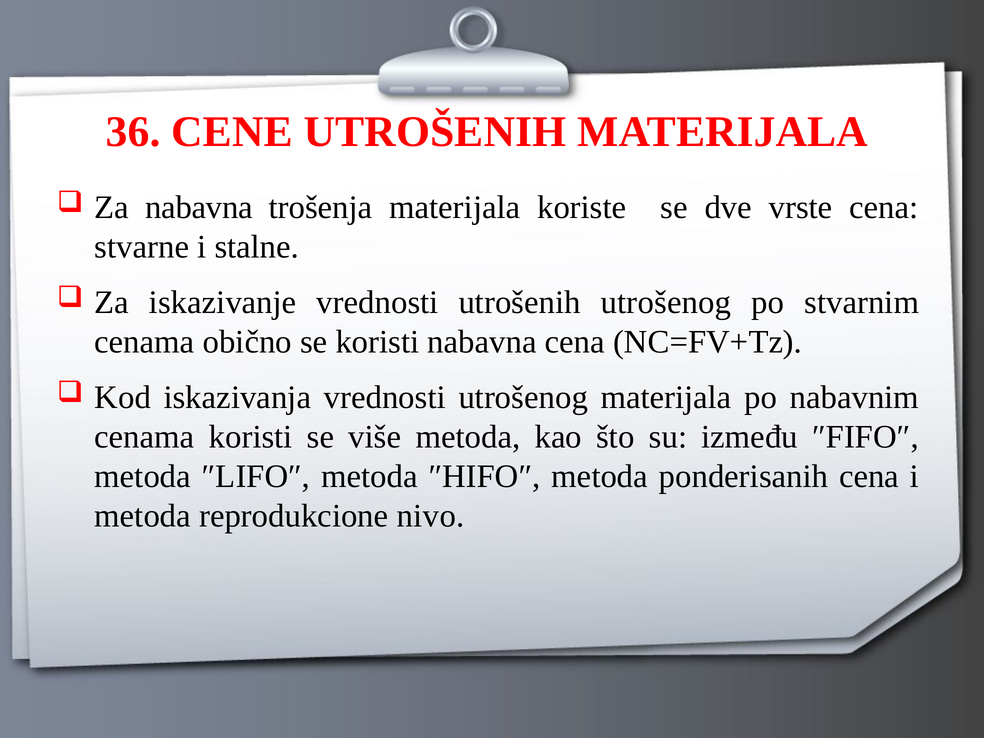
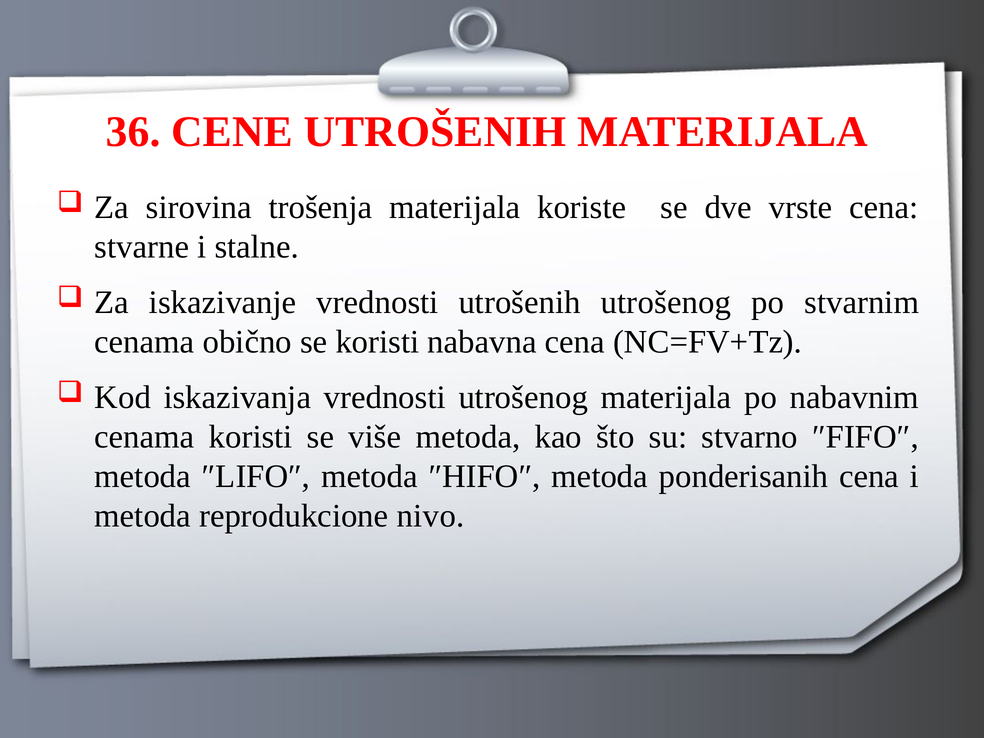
Za nabavna: nabavna -> sirovina
između: između -> stvarno
